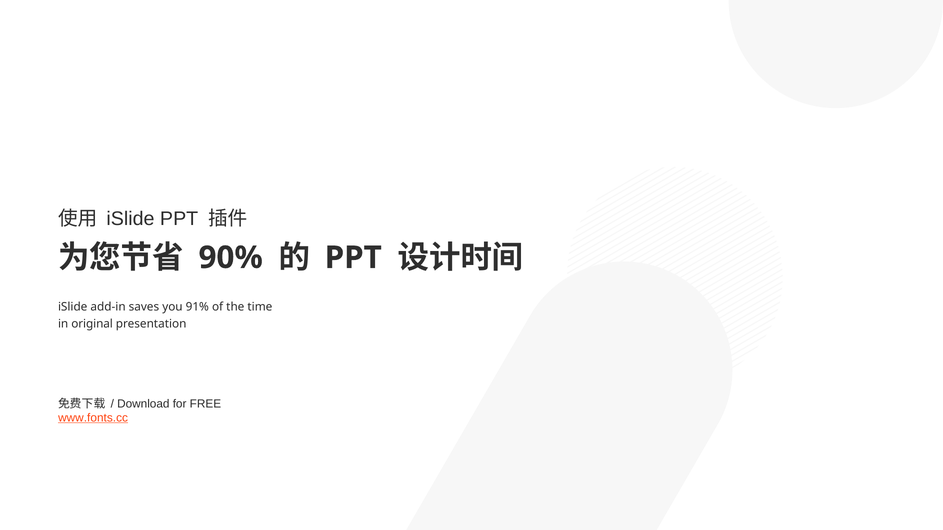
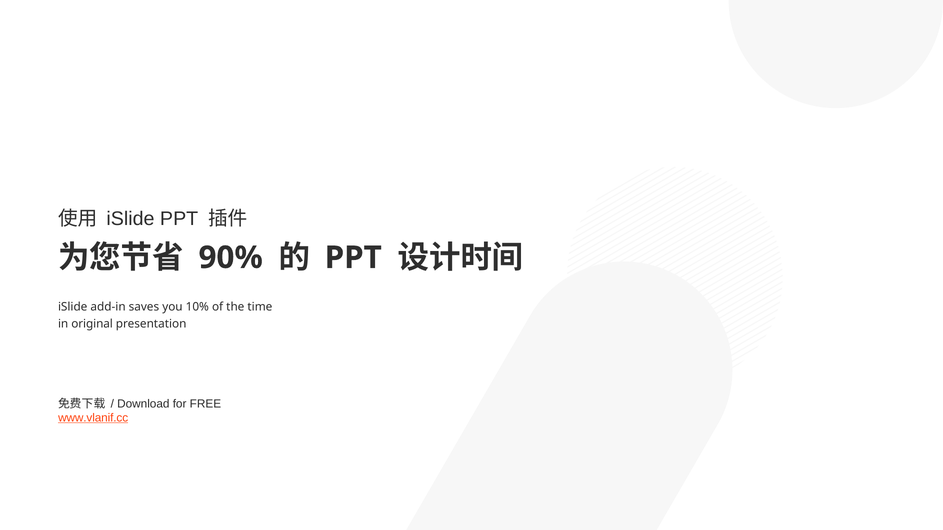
91%: 91% -> 10%
www.fonts.cc: www.fonts.cc -> www.vlanif.cc
